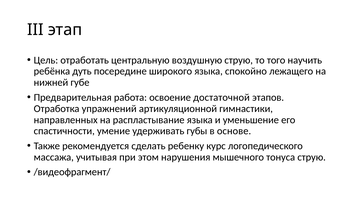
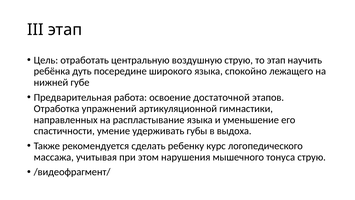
то того: того -> этап
основе: основе -> выдоха
